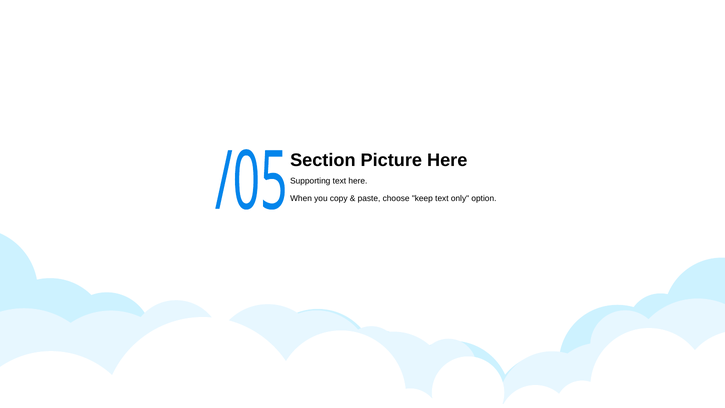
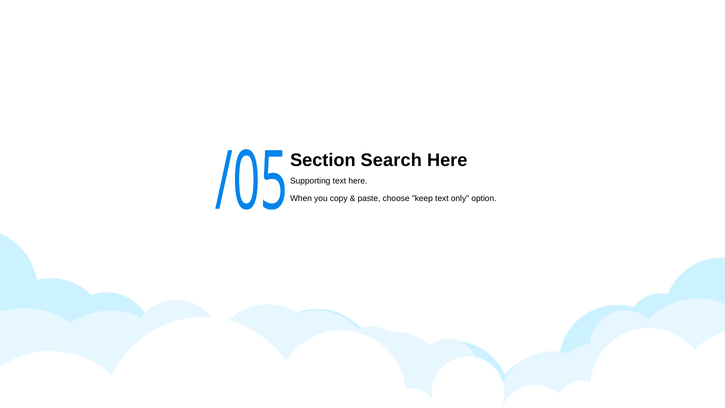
Picture: Picture -> Search
